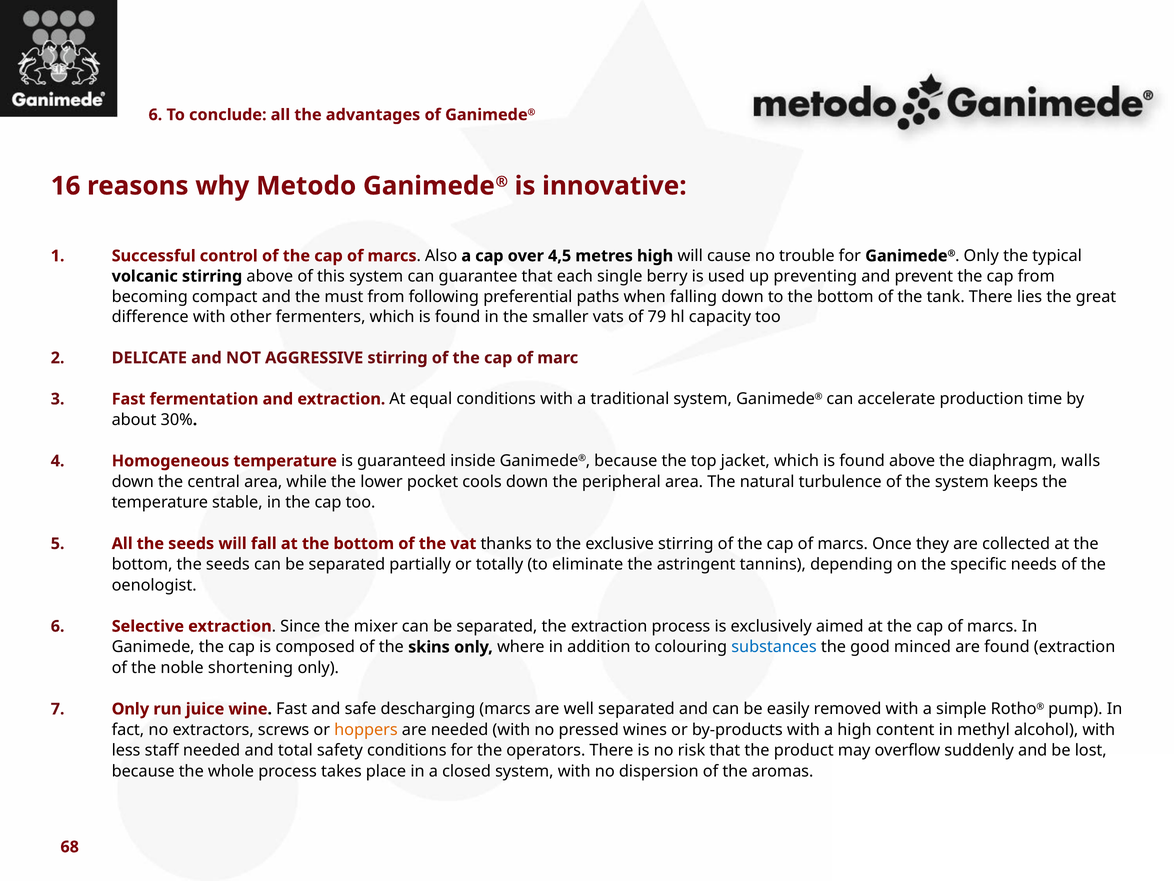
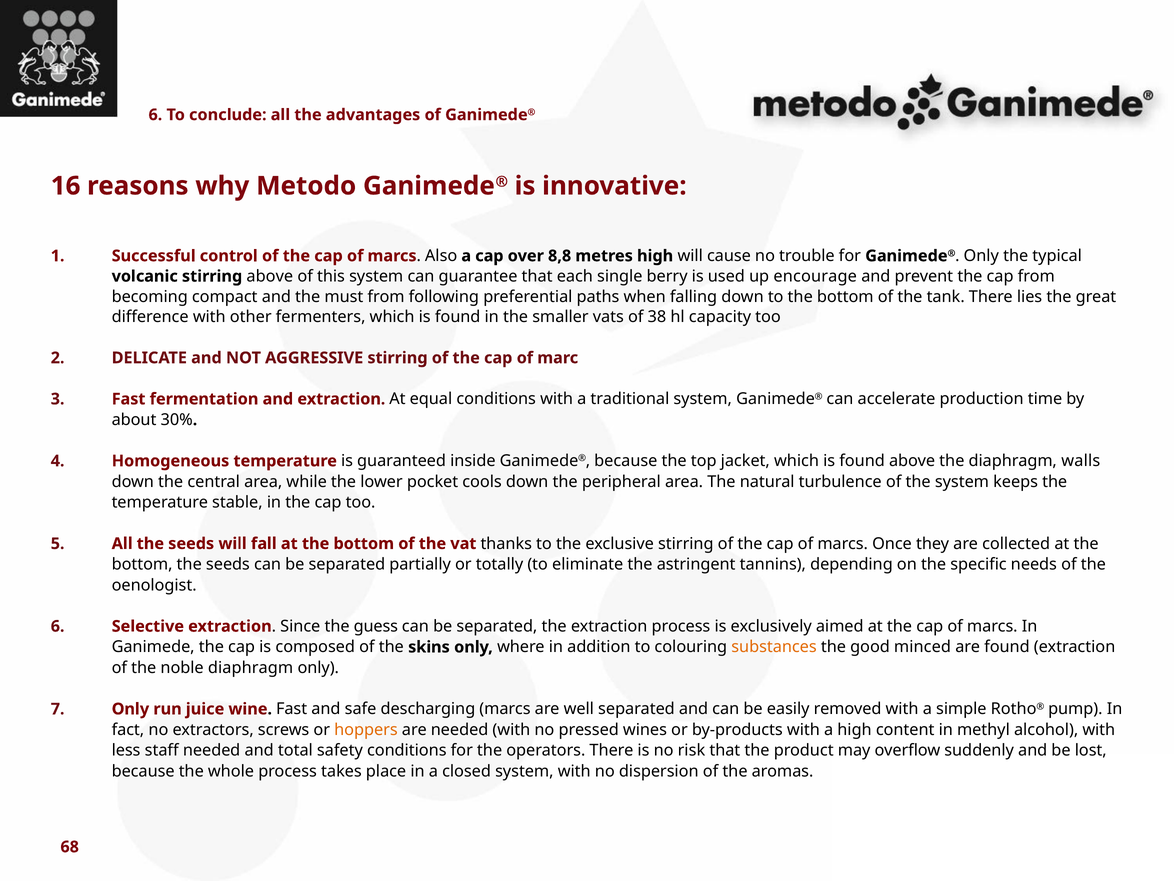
4,5: 4,5 -> 8,8
preventing: preventing -> encourage
79: 79 -> 38
mixer: mixer -> guess
substances colour: blue -> orange
noble shortening: shortening -> diaphragm
